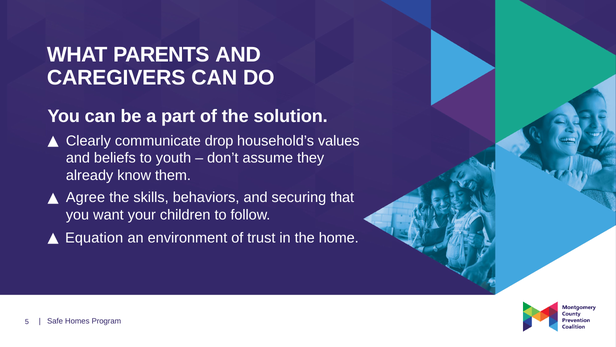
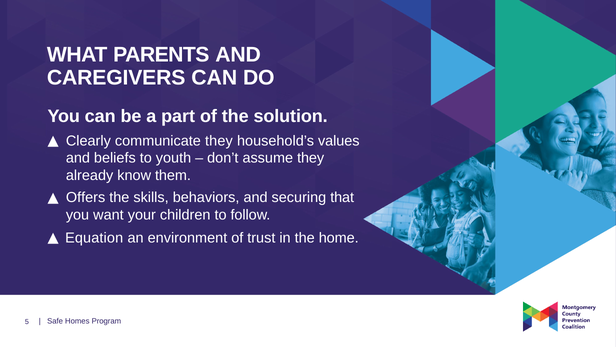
communicate drop: drop -> they
Agree: Agree -> Offers
